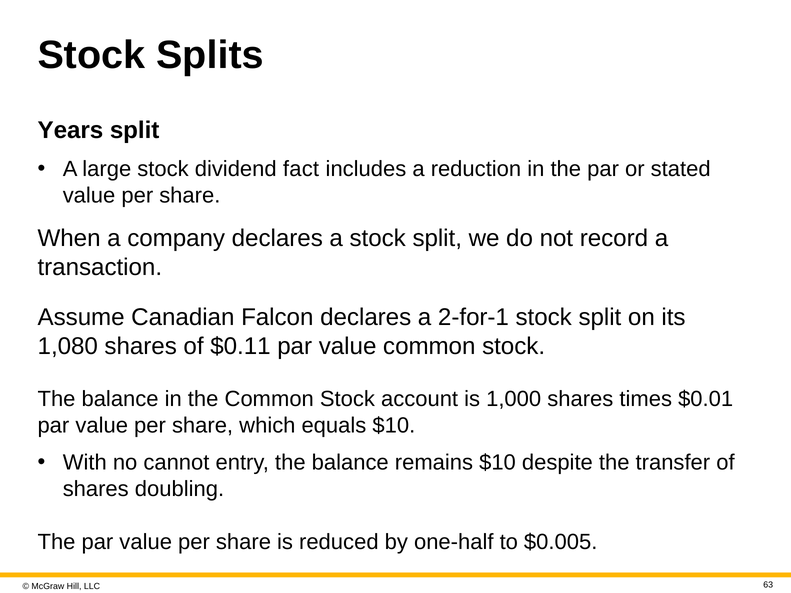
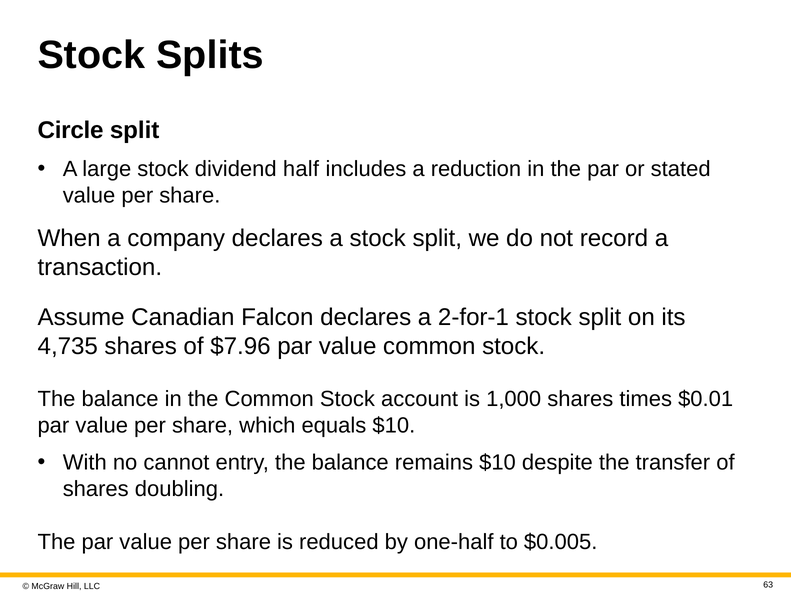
Years: Years -> Circle
fact: fact -> half
1,080: 1,080 -> 4,735
$0.11: $0.11 -> $7.96
